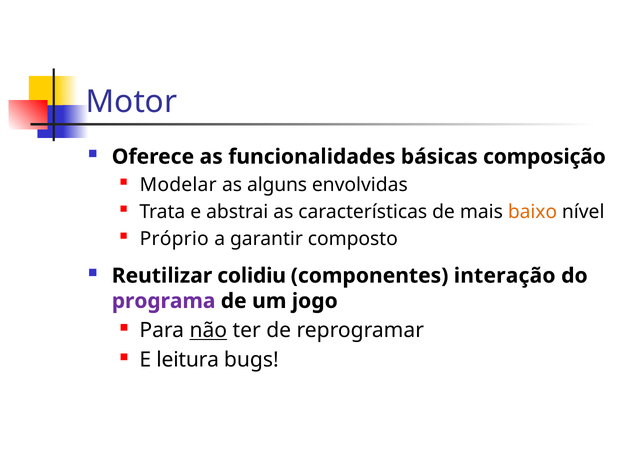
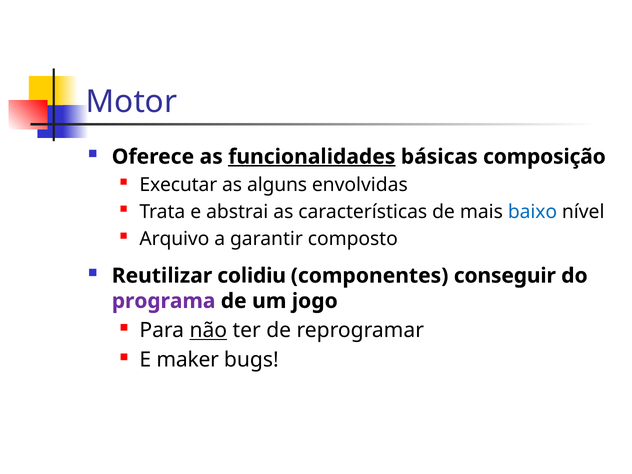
funcionalidades underline: none -> present
Modelar: Modelar -> Executar
baixo colour: orange -> blue
Próprio: Próprio -> Arquivo
interação: interação -> conseguir
leitura: leitura -> maker
